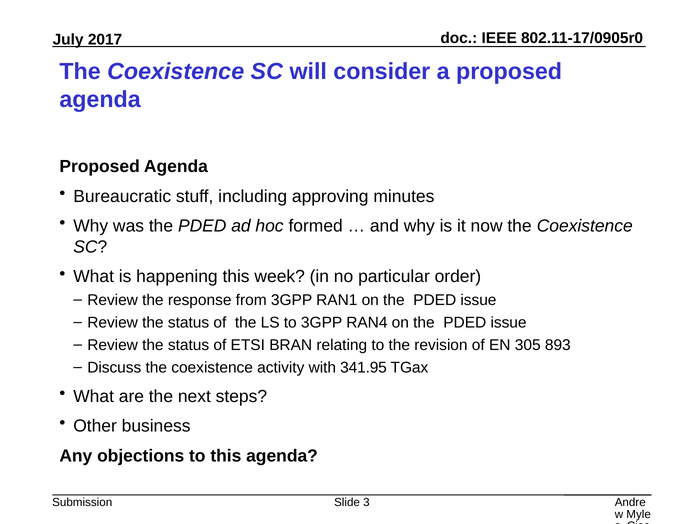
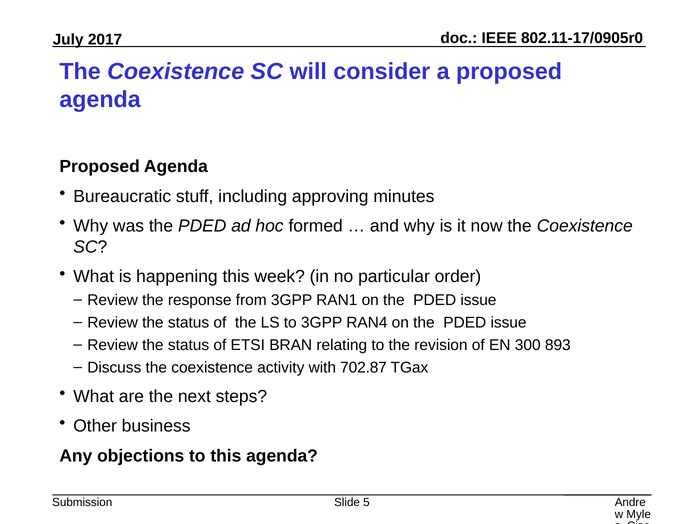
305: 305 -> 300
341.95: 341.95 -> 702.87
3: 3 -> 5
